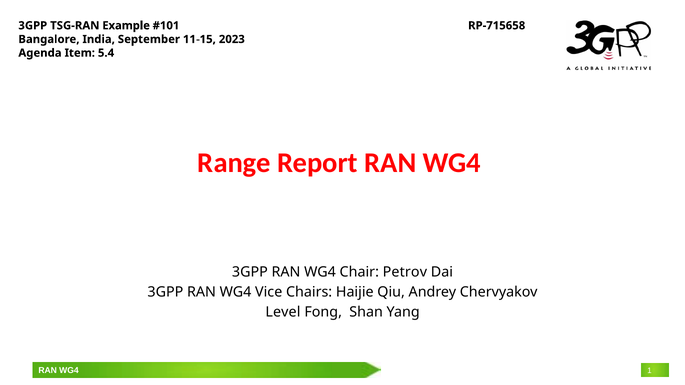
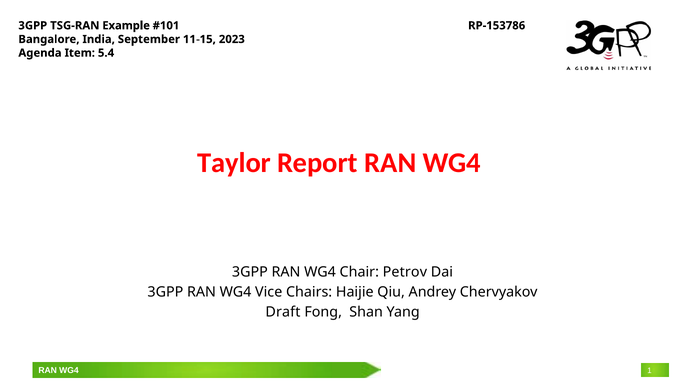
RP-715658: RP-715658 -> RP-153786
Range: Range -> Taylor
Level: Level -> Draft
